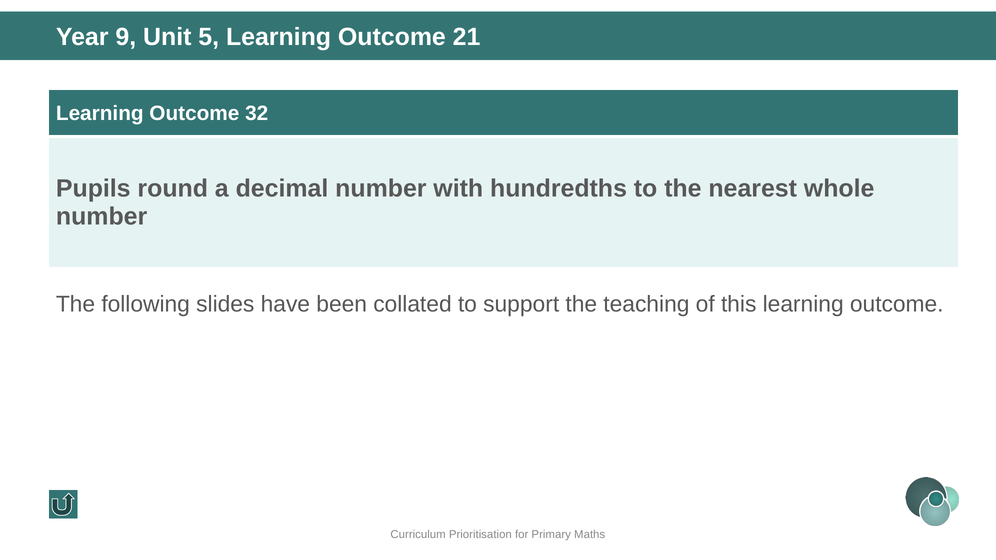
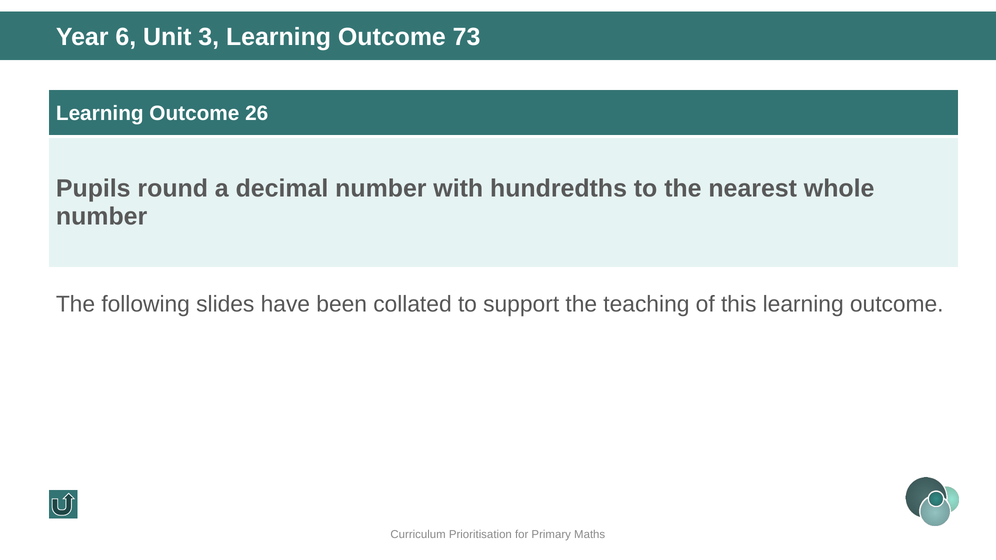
9: 9 -> 6
5: 5 -> 3
21: 21 -> 73
32: 32 -> 26
